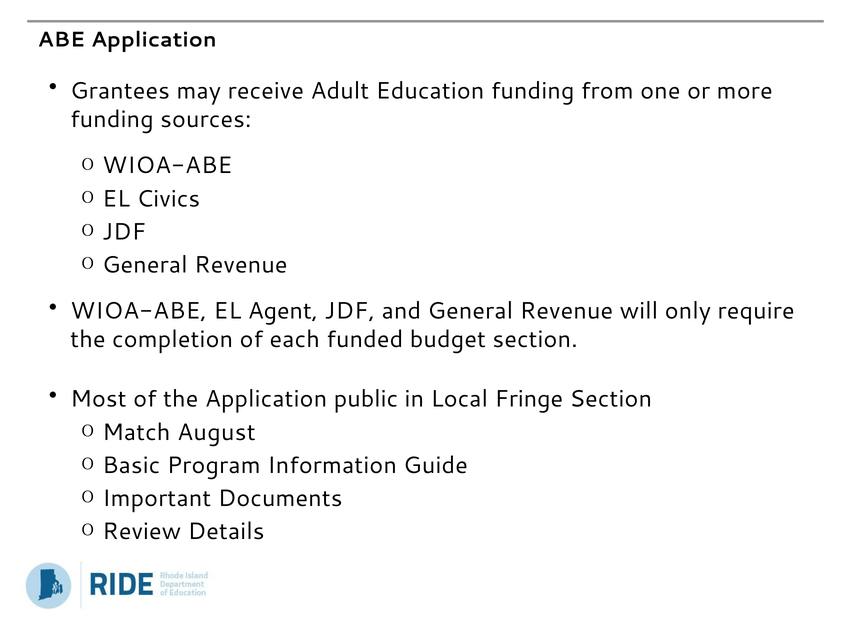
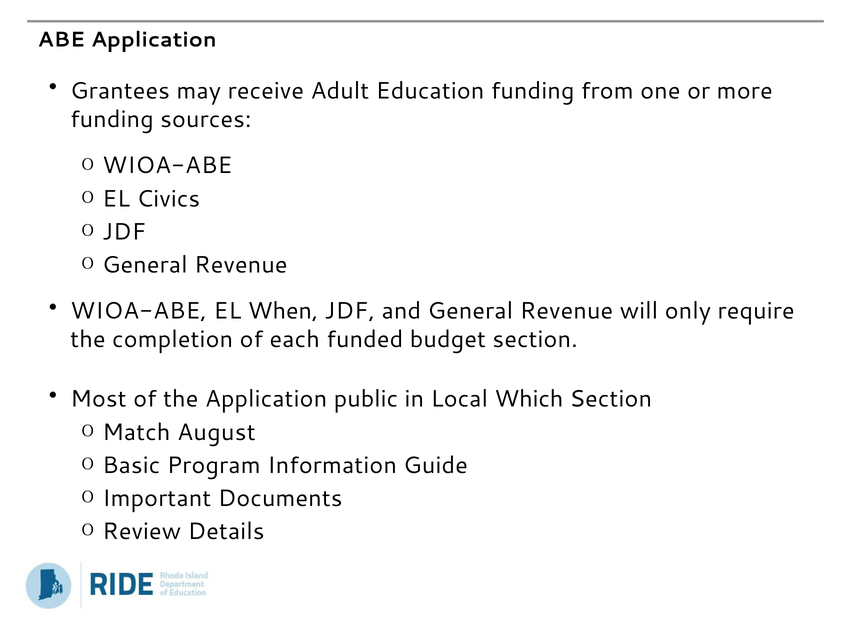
Agent: Agent -> When
Fringe: Fringe -> Which
